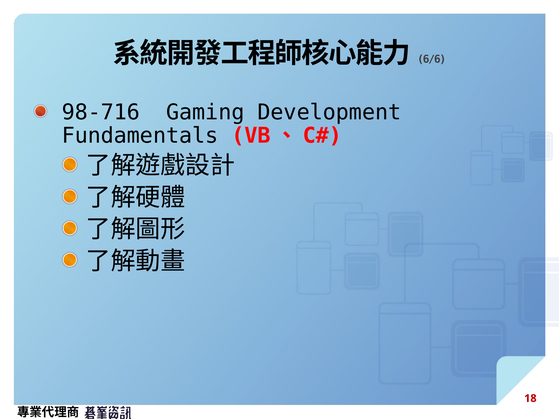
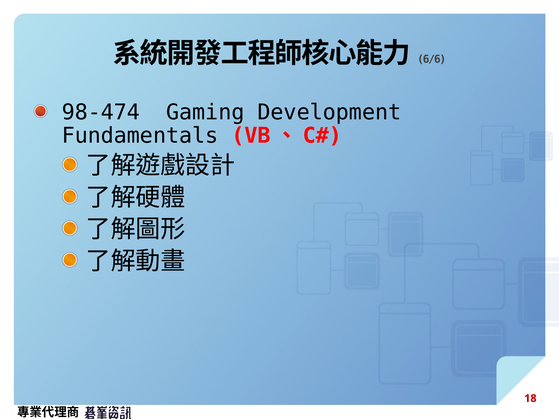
98-716: 98-716 -> 98-474
